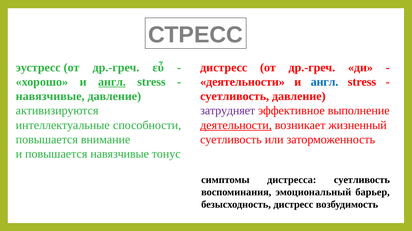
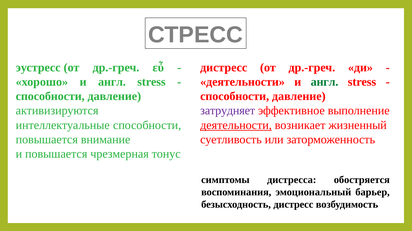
англ at (112, 82) underline: present -> none
англ at (325, 82) colour: blue -> green
навязчивые at (50, 97): навязчивые -> способности
суетливость at (235, 97): суетливость -> способности
повышается навязчивые: навязчивые -> чрезмерная
дистресса суетливость: суетливость -> обостряется
